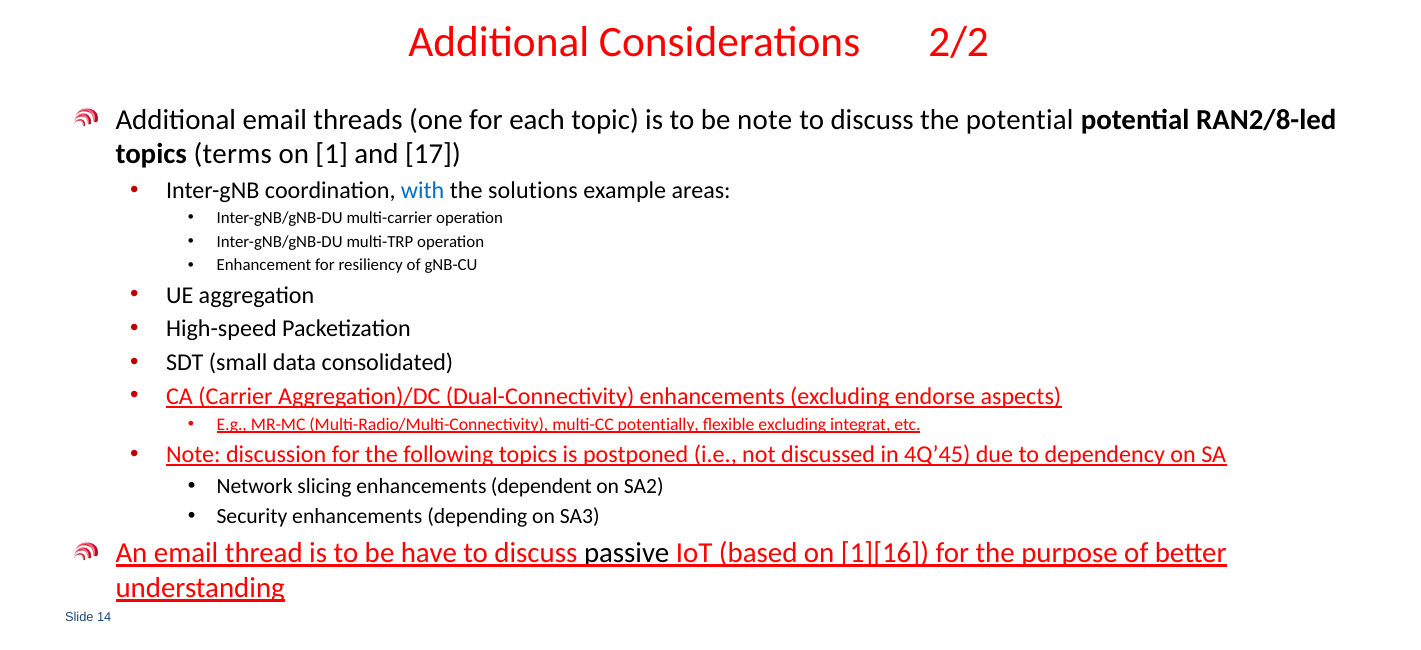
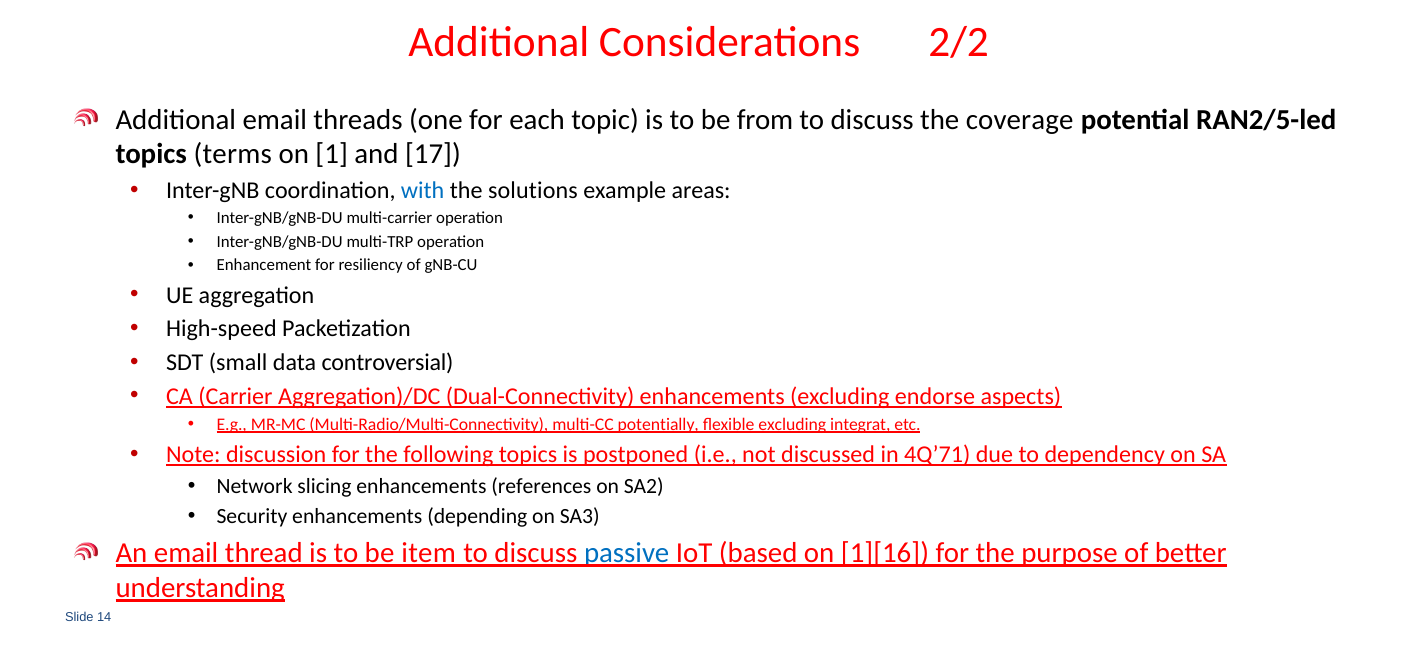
be note: note -> from
the potential: potential -> coverage
RAN2/8-led: RAN2/8-led -> RAN2/5-led
consolidated: consolidated -> controversial
4Q’45: 4Q’45 -> 4Q’71
dependent: dependent -> references
have: have -> item
passive colour: black -> blue
